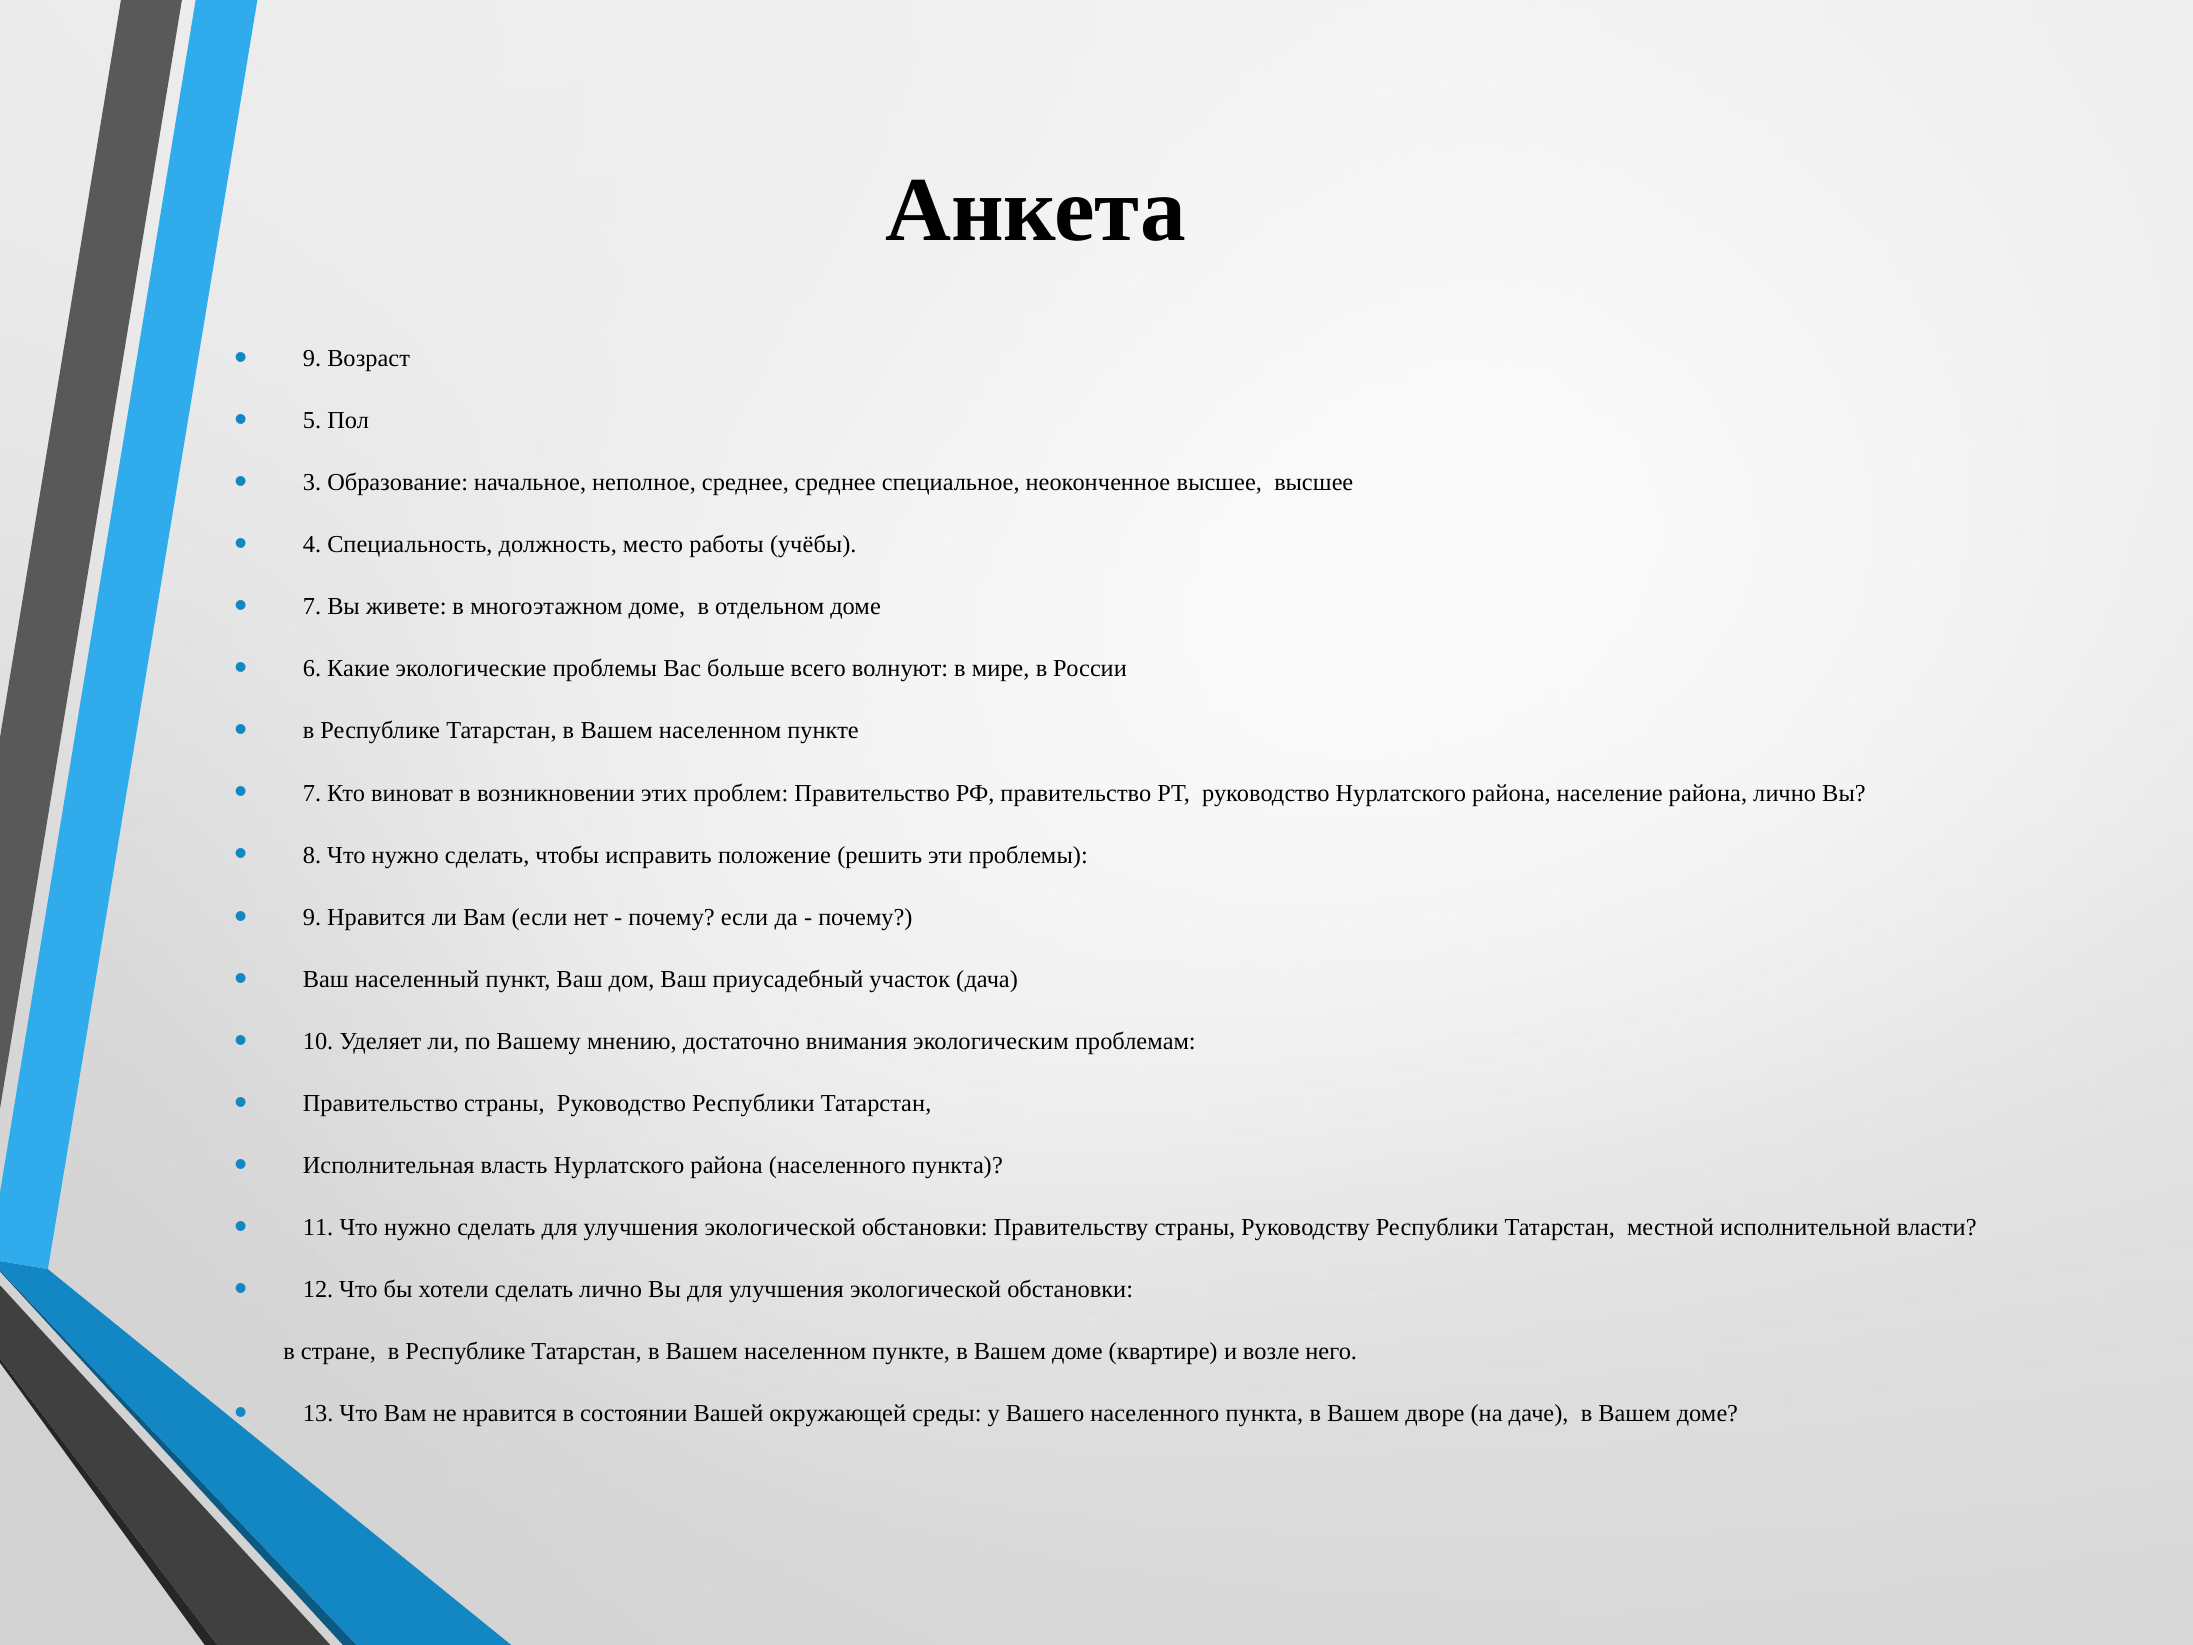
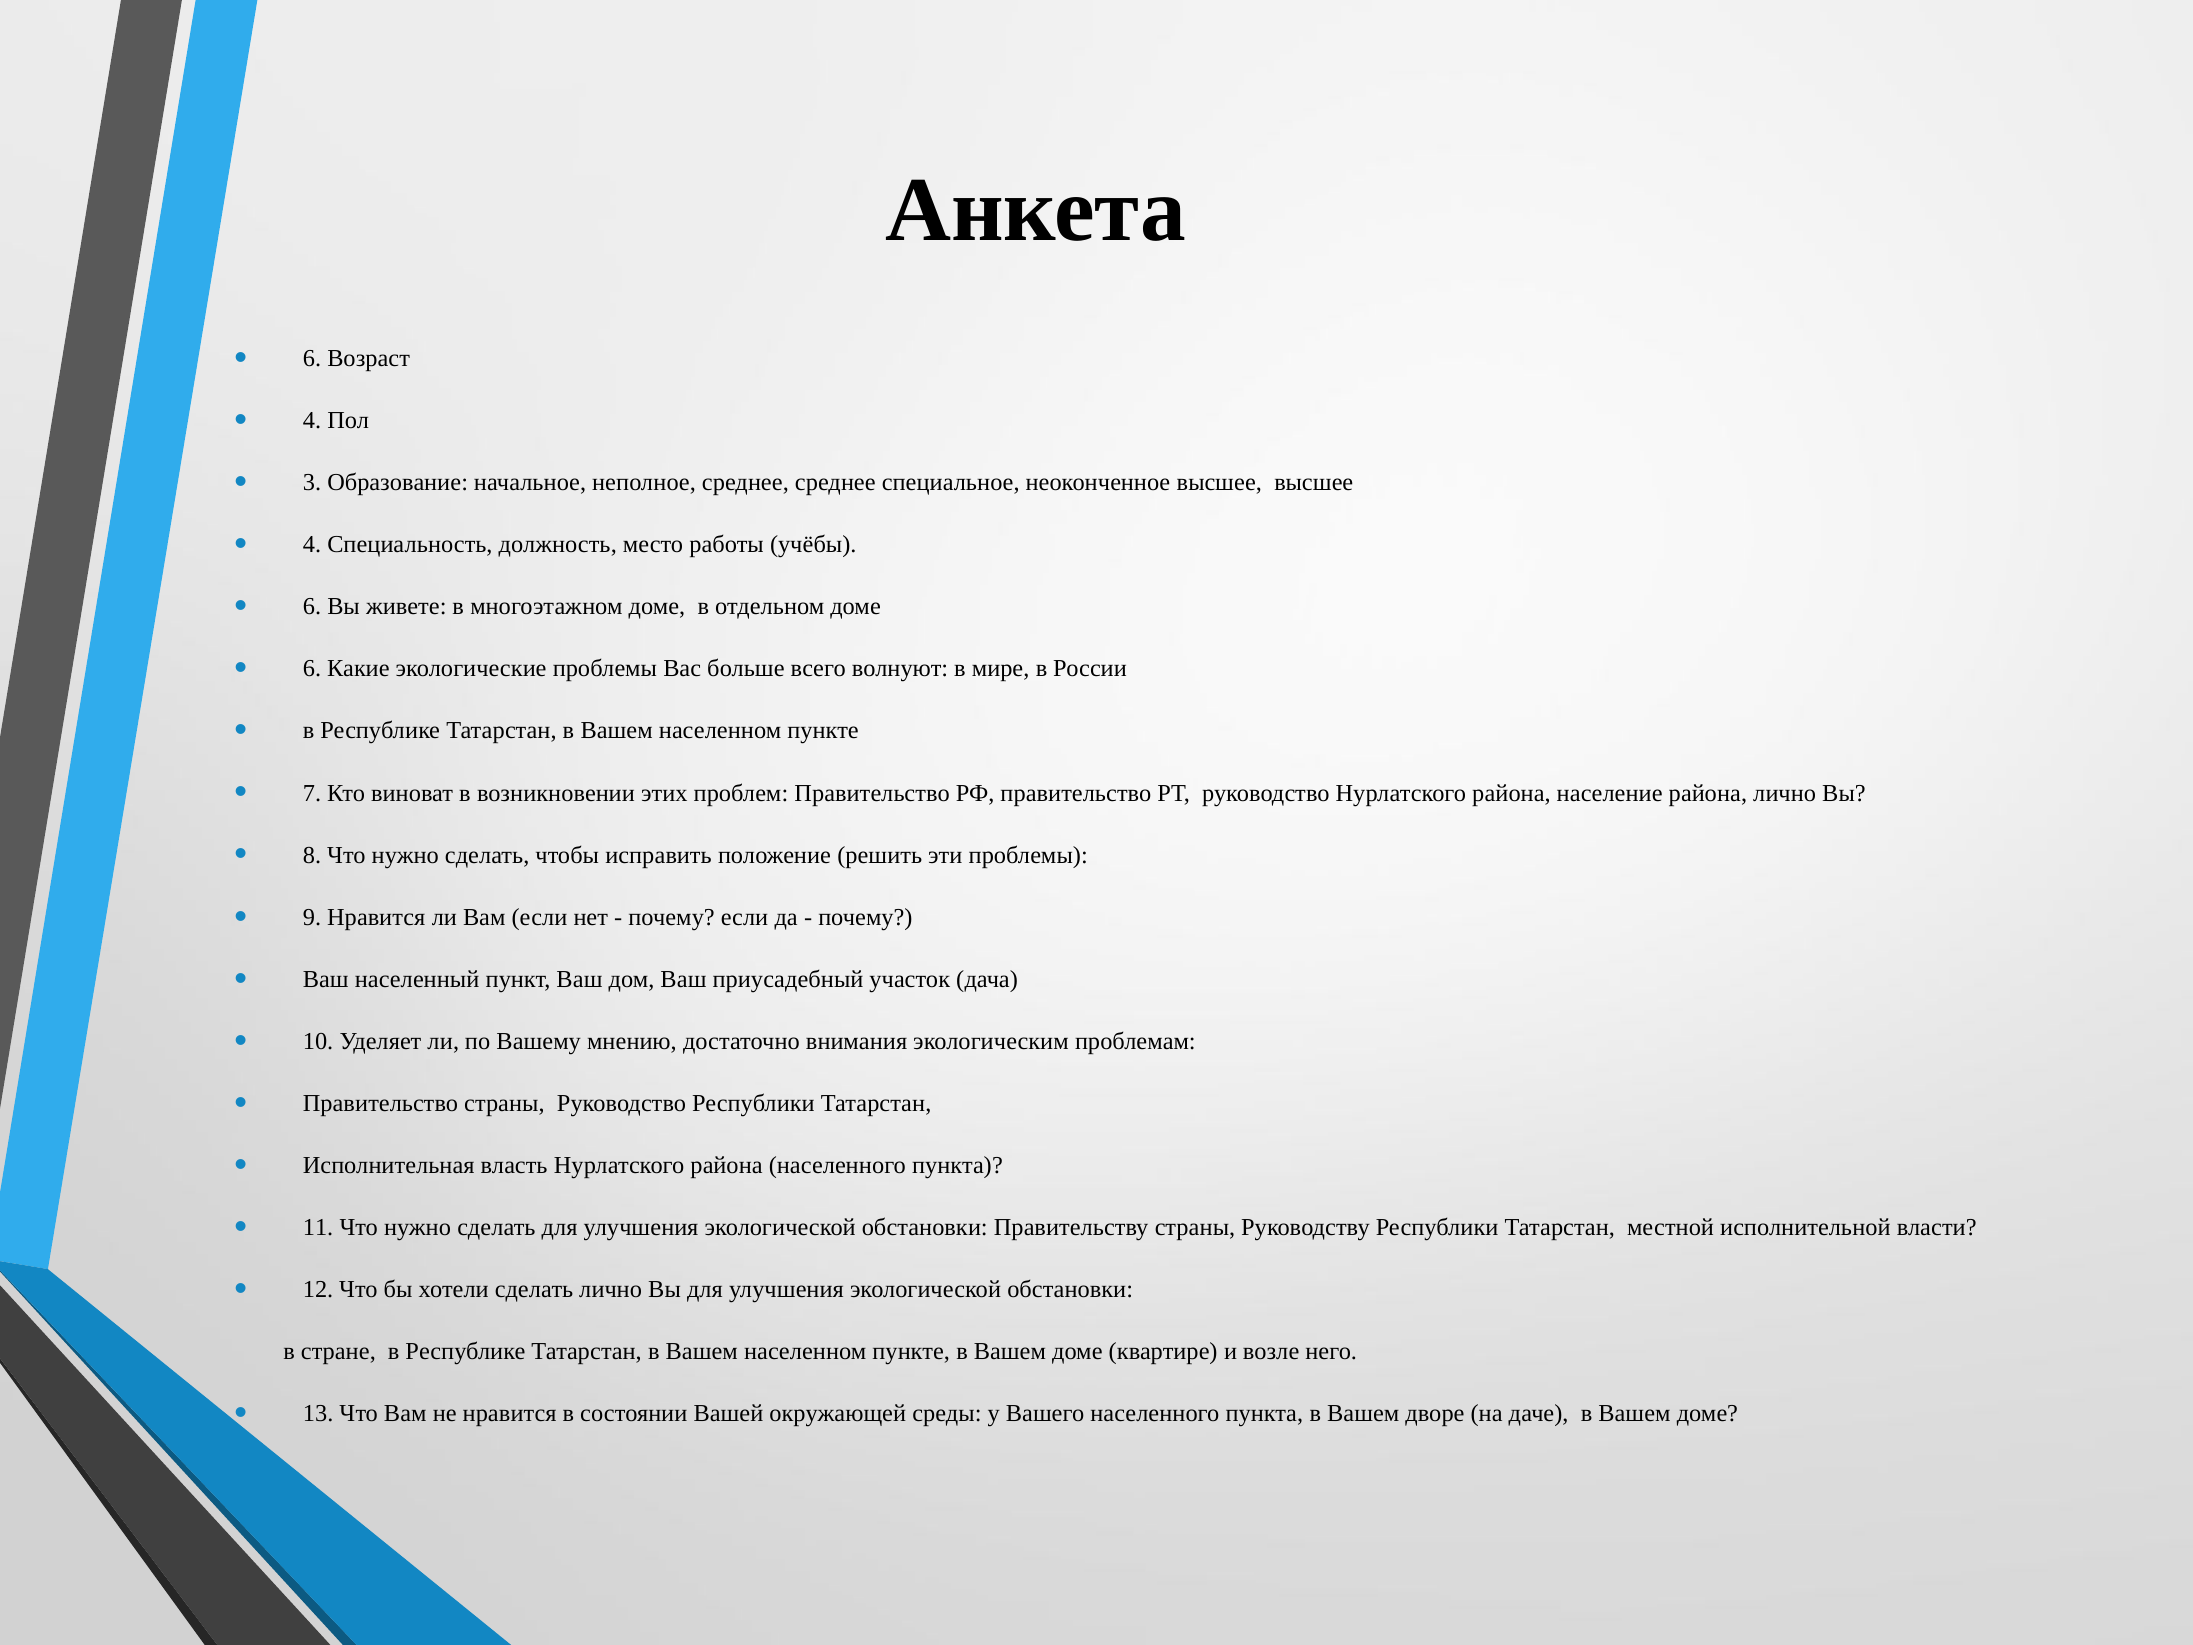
9 at (312, 358): 9 -> 6
5 at (312, 420): 5 -> 4
7 at (312, 607): 7 -> 6
